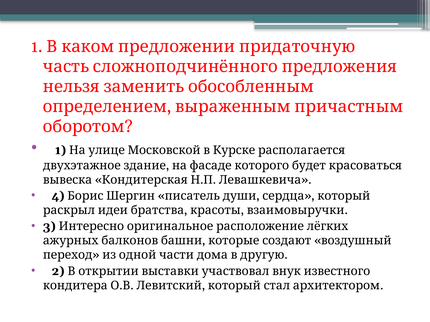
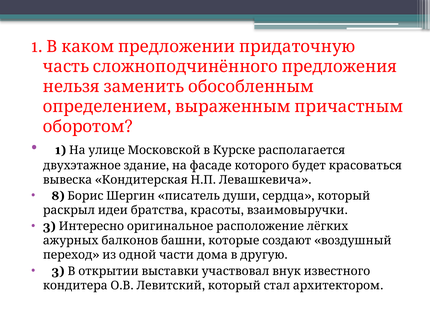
4: 4 -> 8
2 at (58, 272): 2 -> 3
